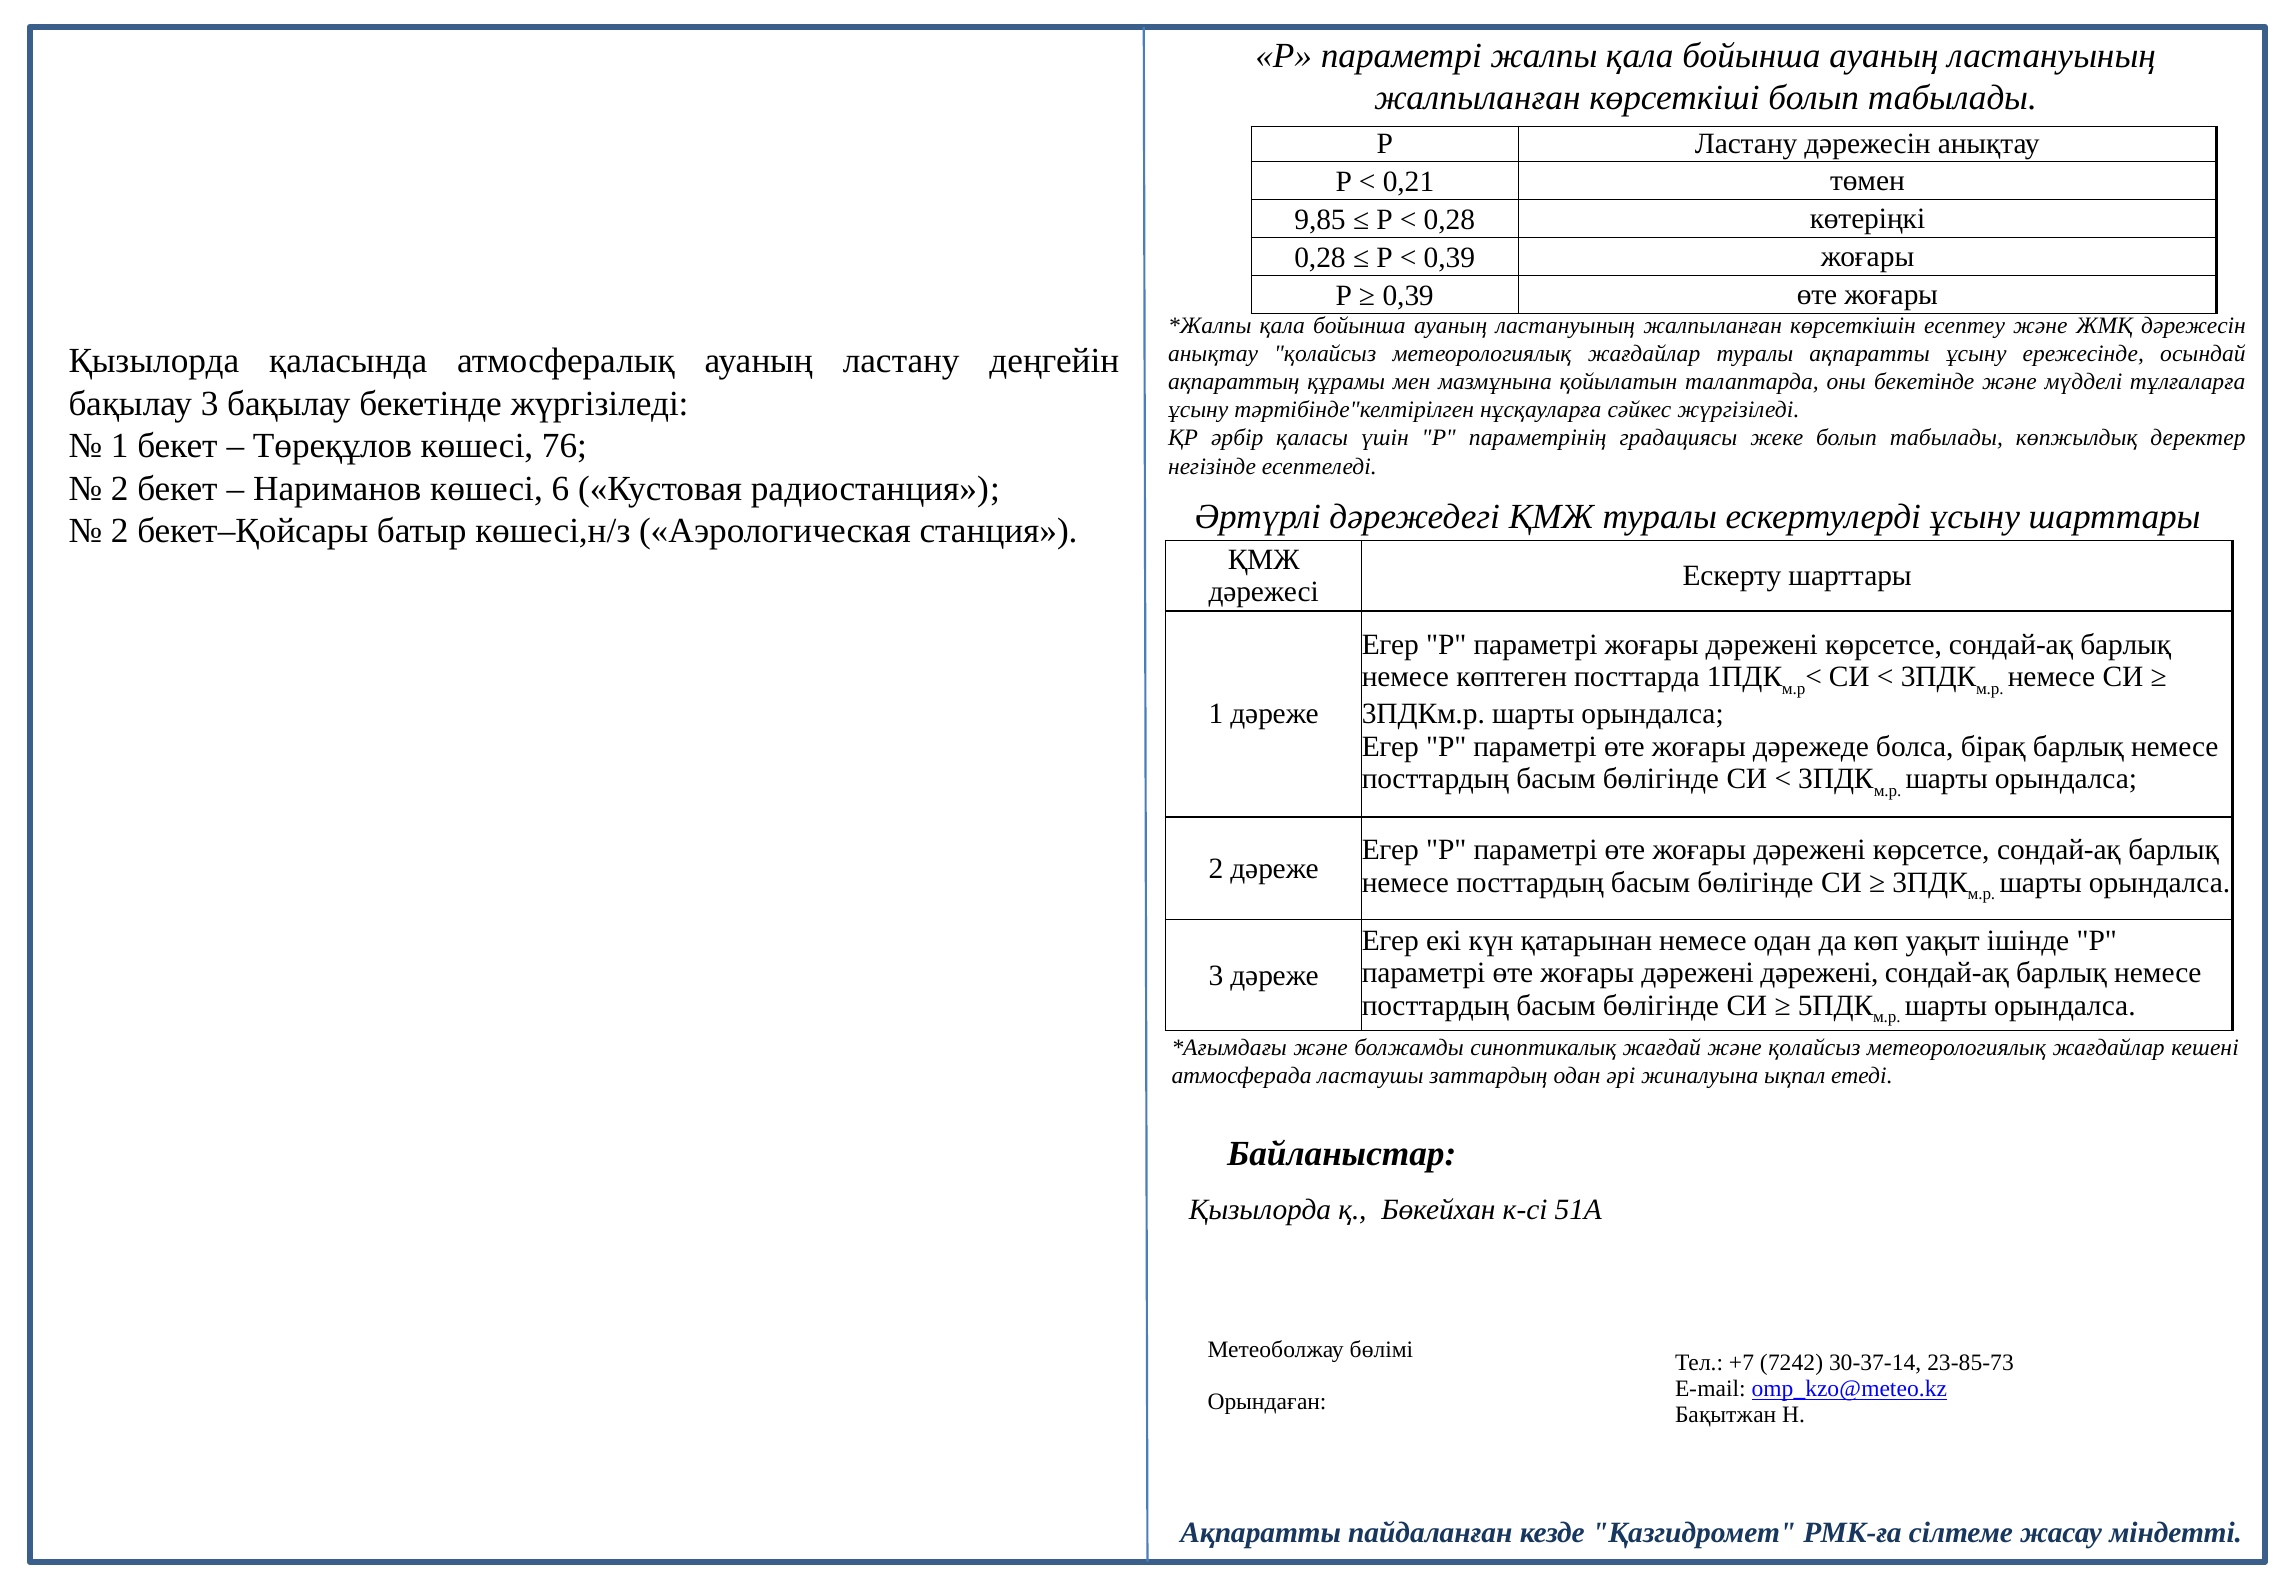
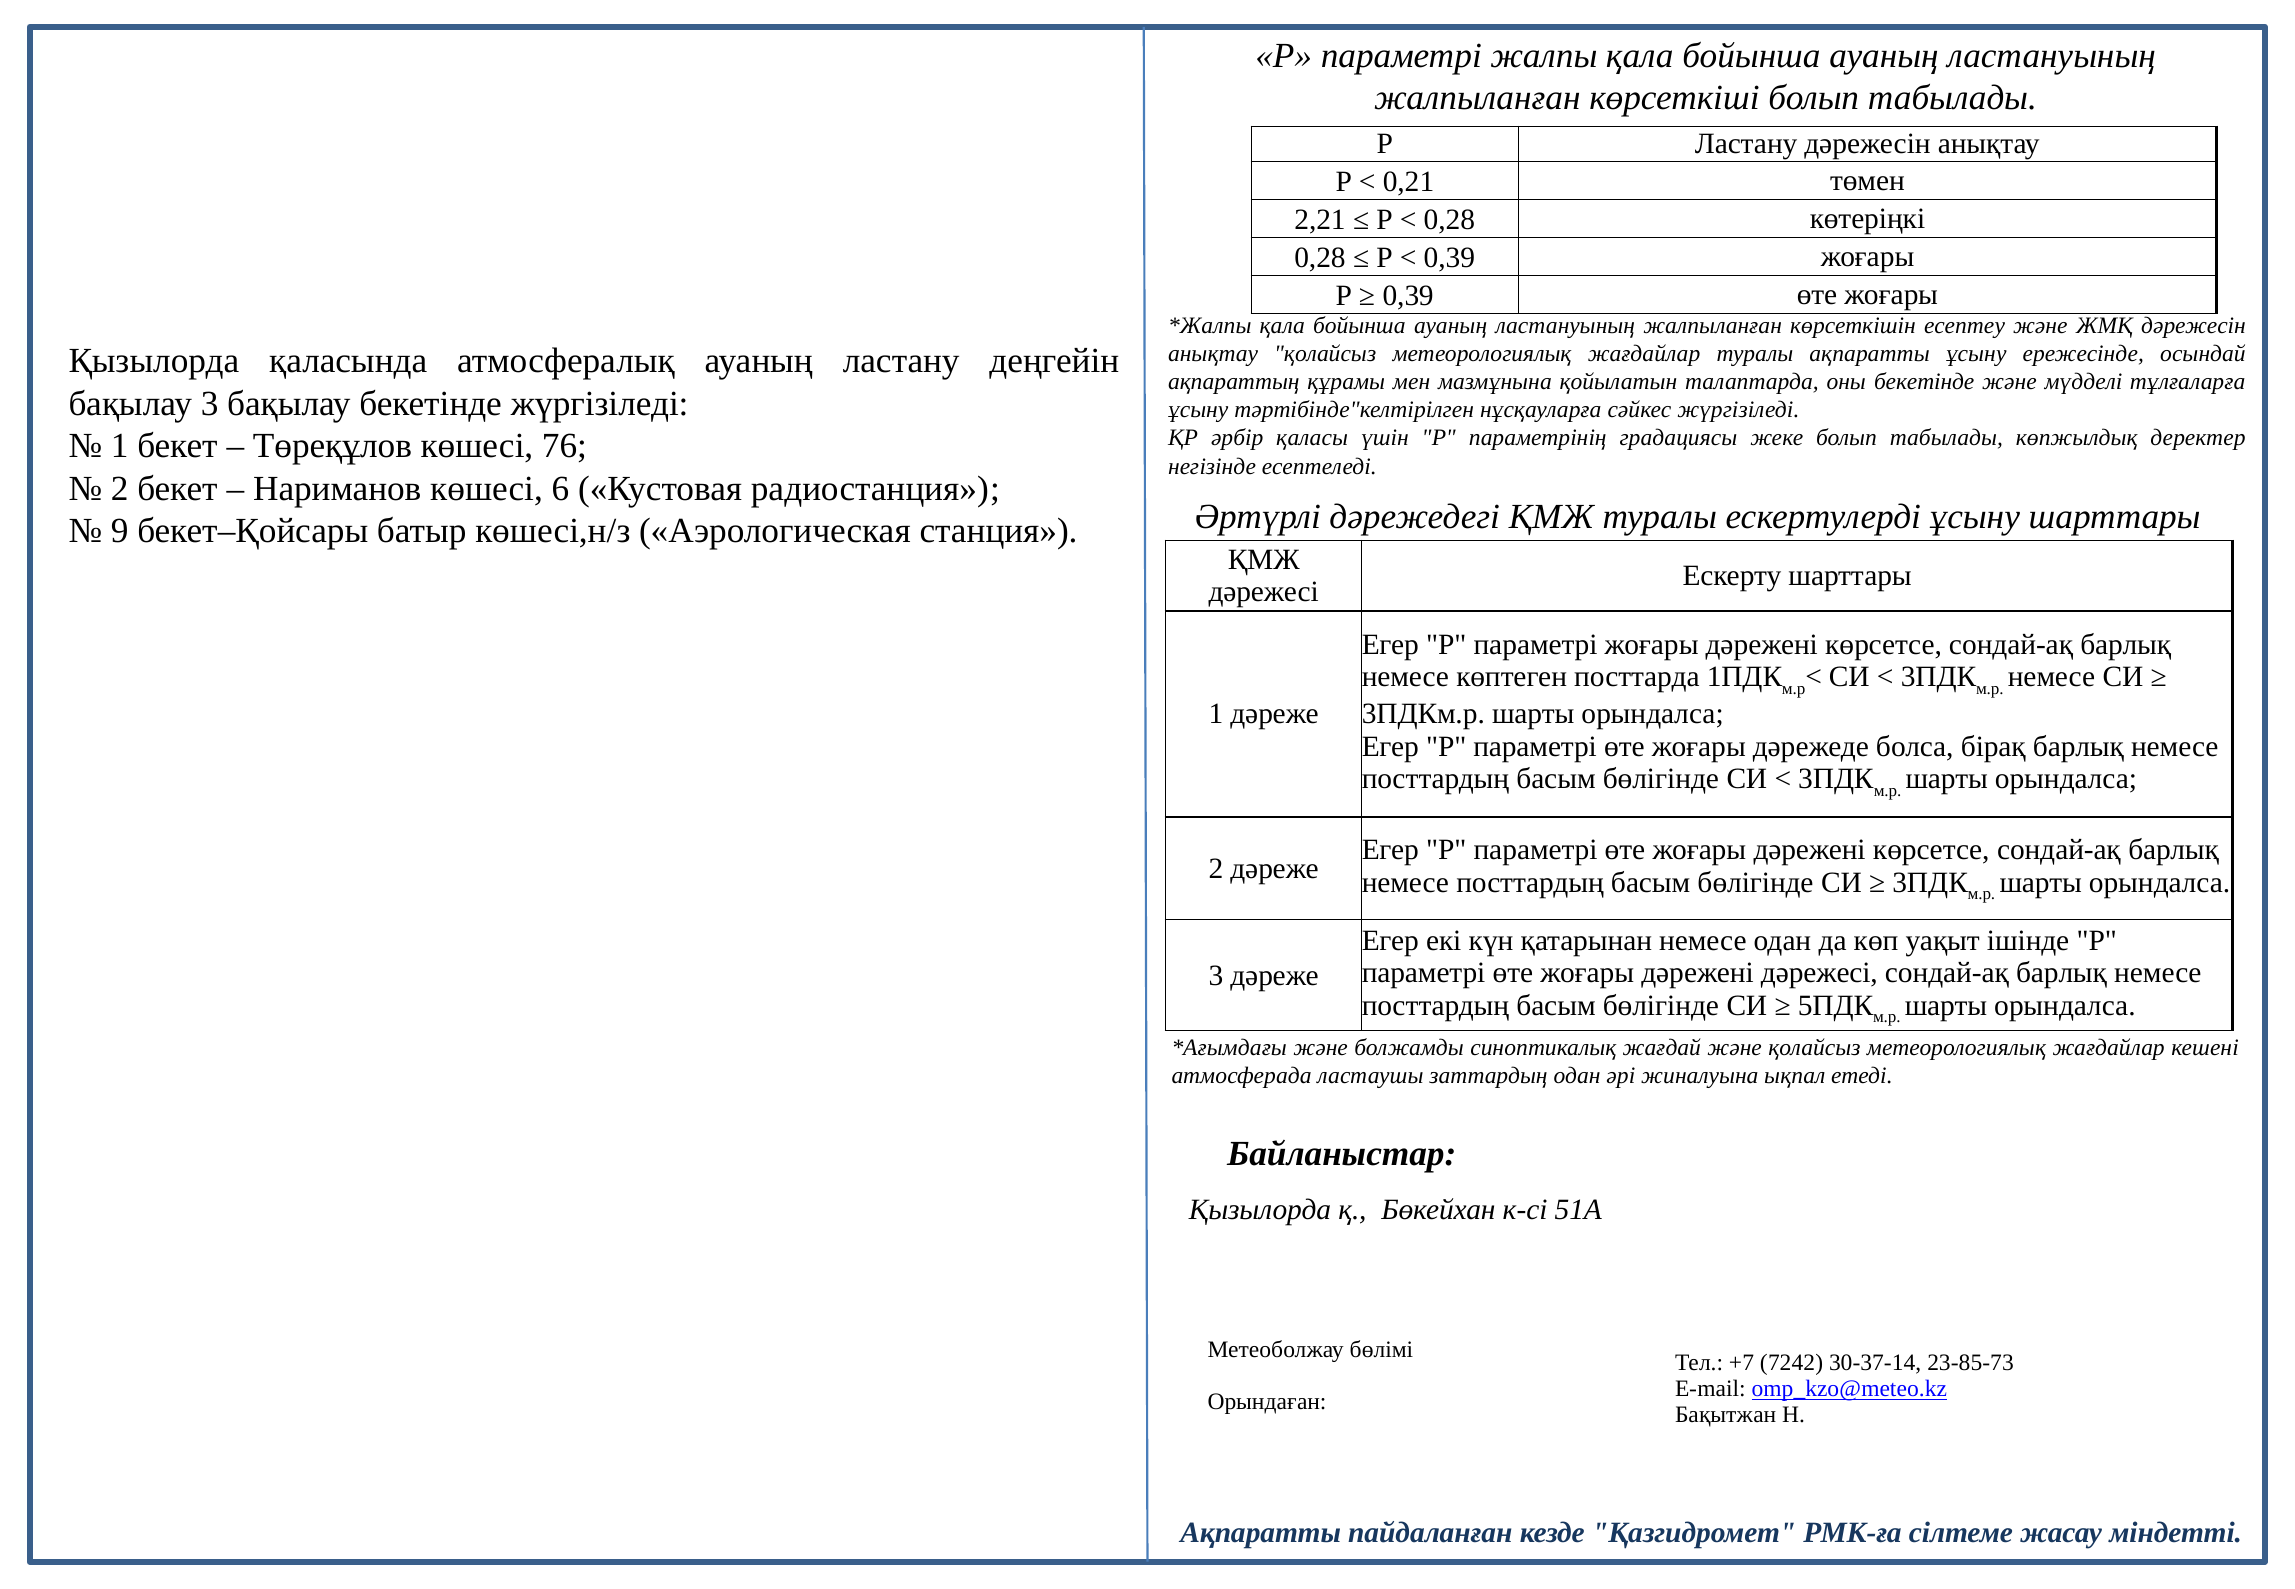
9,85: 9,85 -> 2,21
2 at (120, 531): 2 -> 9
дәрежені дәрежені: дәрежені -> дәрежесі
